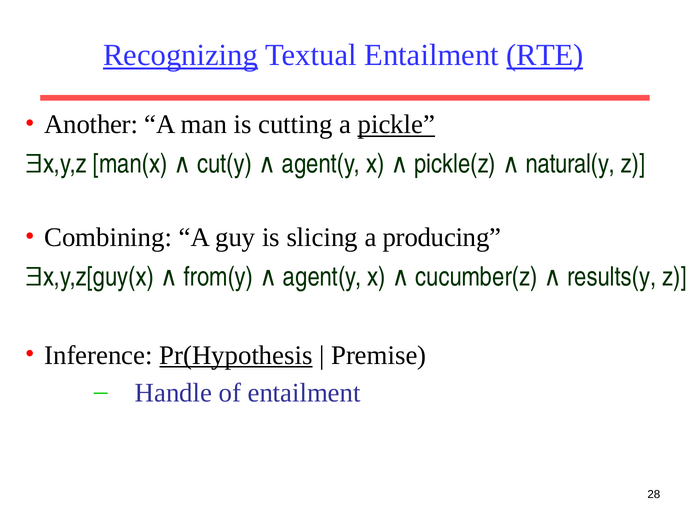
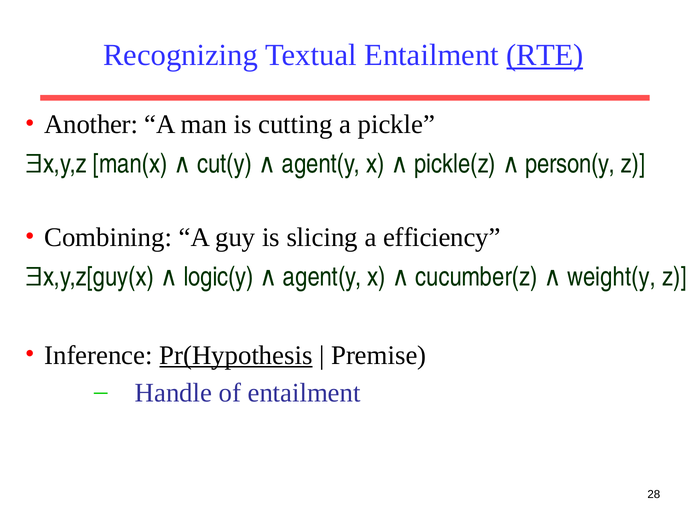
Recognizing underline: present -> none
pickle underline: present -> none
natural(y: natural(y -> person(y
producing: producing -> efficiency
from(y: from(y -> logic(y
results(y: results(y -> weight(y
